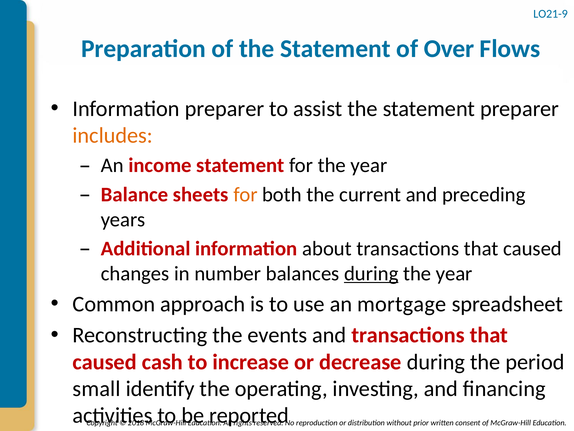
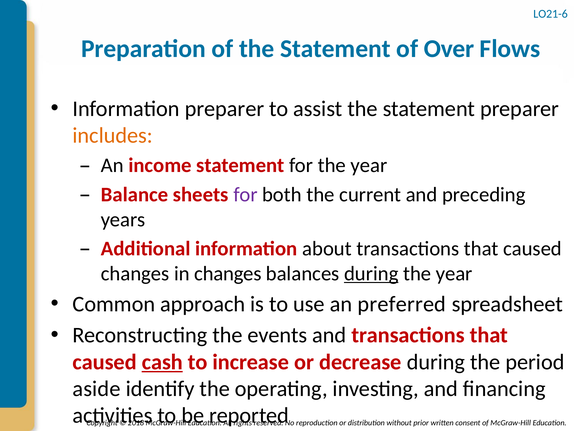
LO21-9: LO21-9 -> LO21-6
for at (245, 194) colour: orange -> purple
in number: number -> changes
mortgage: mortgage -> preferred
cash underline: none -> present
small: small -> aside
